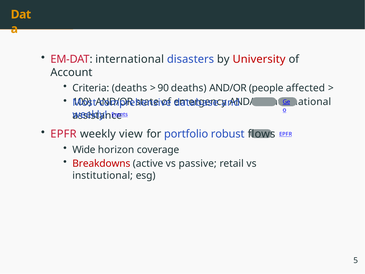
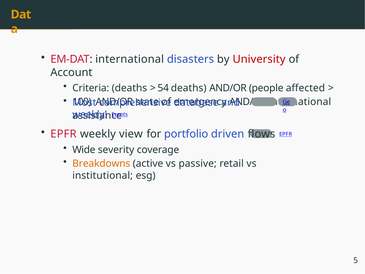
90: 90 -> 54
robust: robust -> driven
horizon: horizon -> severity
Breakdowns colour: red -> orange
